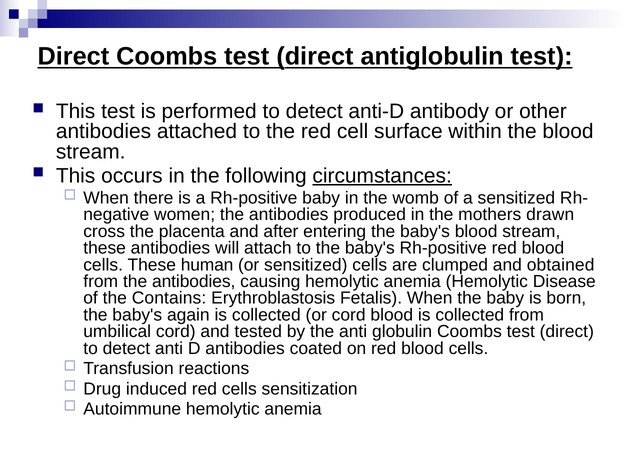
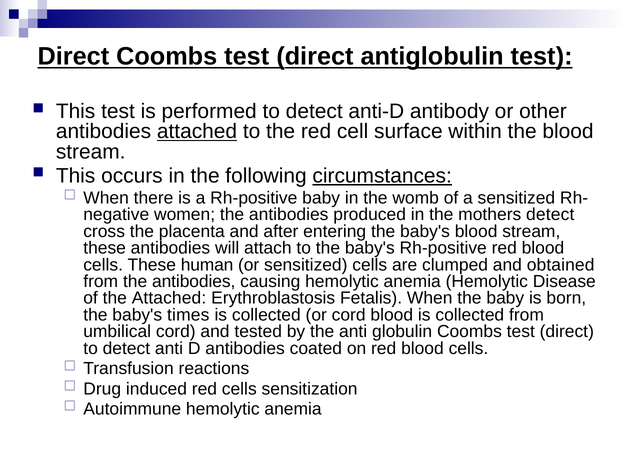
attached at (197, 132) underline: none -> present
mothers drawn: drawn -> detect
the Contains: Contains -> Attached
again: again -> times
